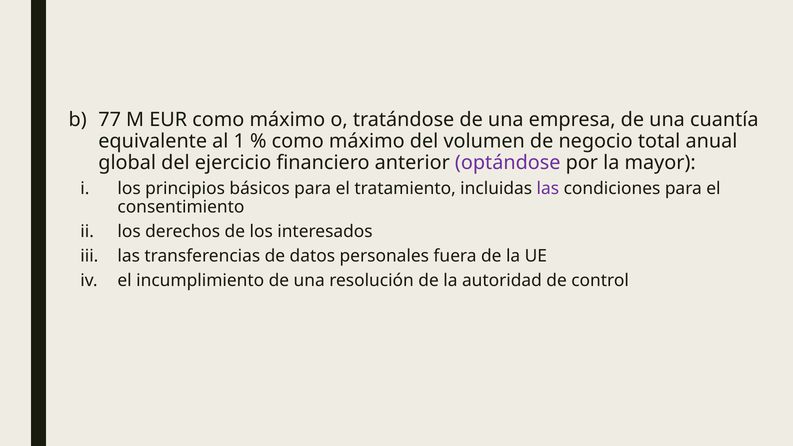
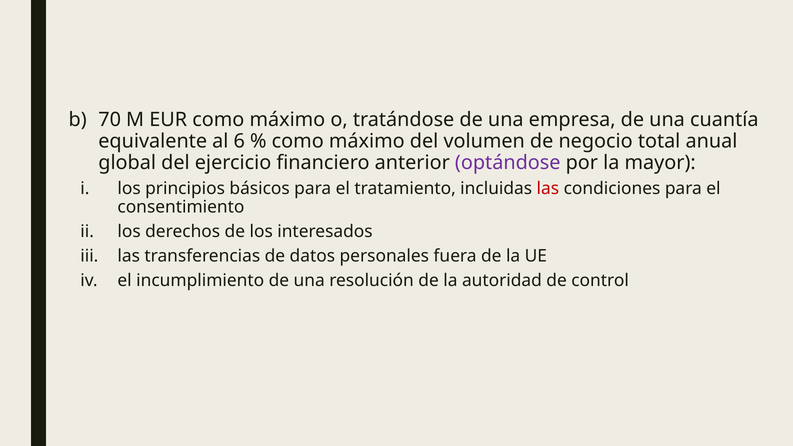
77: 77 -> 70
1: 1 -> 6
las at (548, 188) colour: purple -> red
